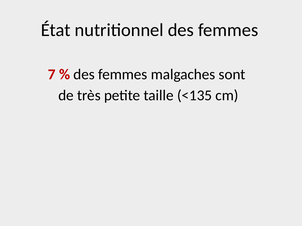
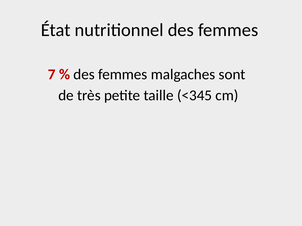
<135: <135 -> <345
